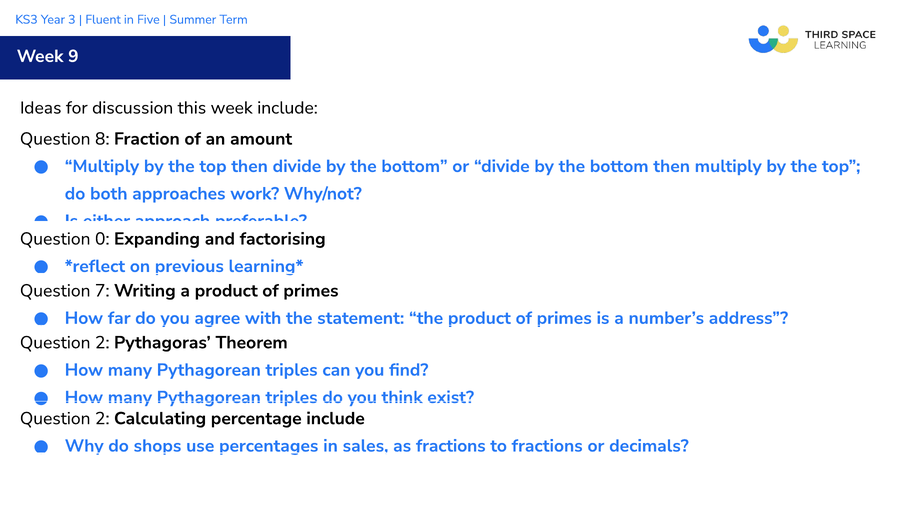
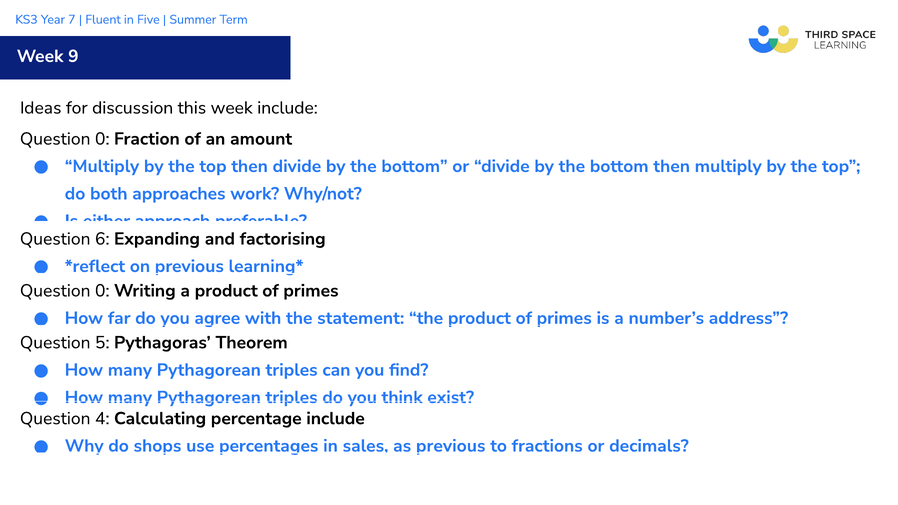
3: 3 -> 7
8 at (102, 139): 8 -> 0
0: 0 -> 6
7 at (102, 291): 7 -> 0
2 at (102, 343): 2 -> 5
2 at (102, 419): 2 -> 4
as fractions: fractions -> previous
